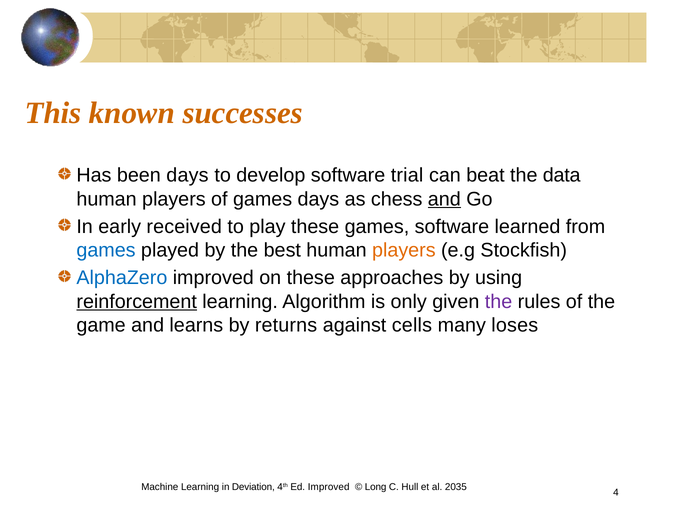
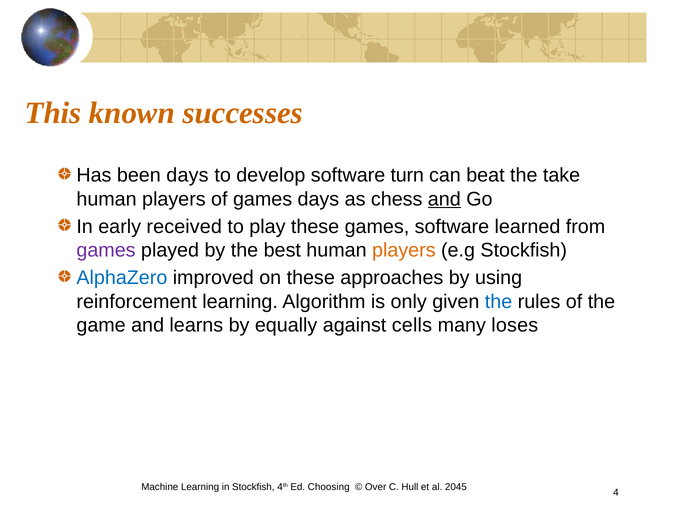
trial: trial -> turn
data: data -> take
games at (106, 250) colour: blue -> purple
reinforcement underline: present -> none
the at (499, 302) colour: purple -> blue
returns: returns -> equally
in Deviation: Deviation -> Stockfish
Ed Improved: Improved -> Choosing
Long: Long -> Over
2035: 2035 -> 2045
